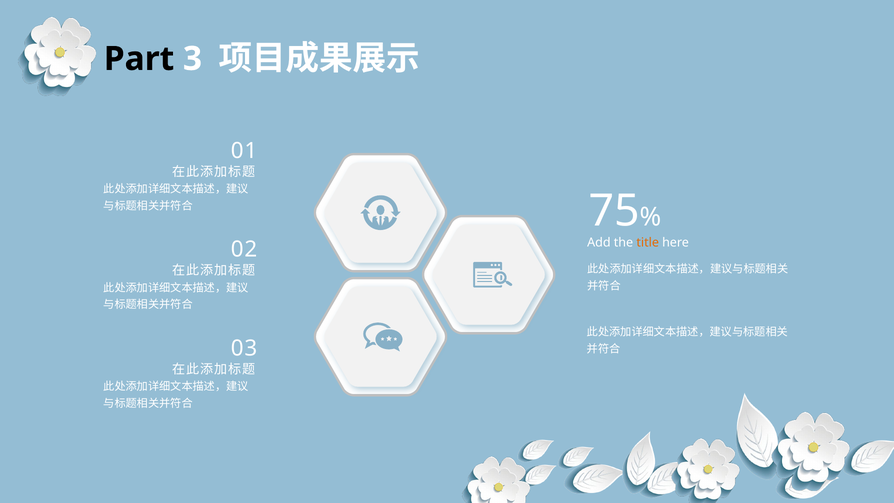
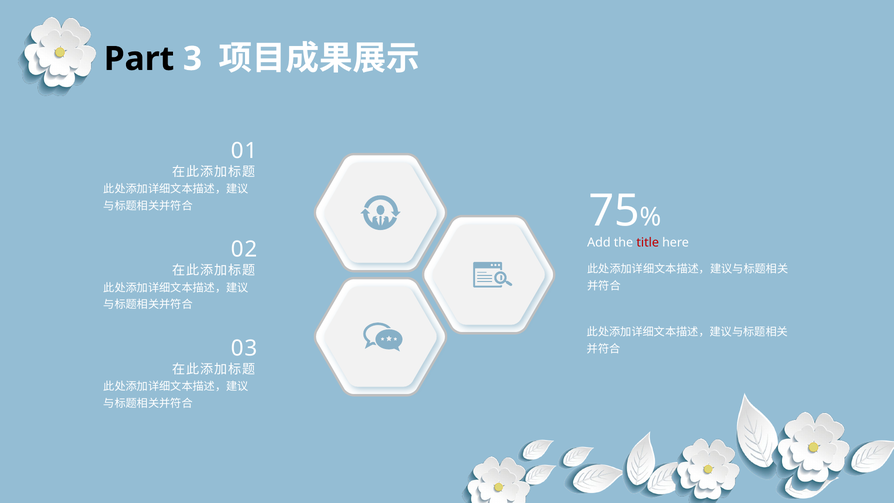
title colour: orange -> red
